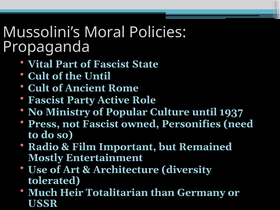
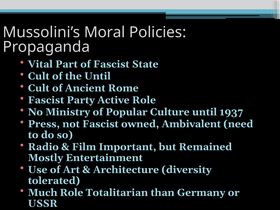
Personifies: Personifies -> Ambivalent
Much Heir: Heir -> Role
